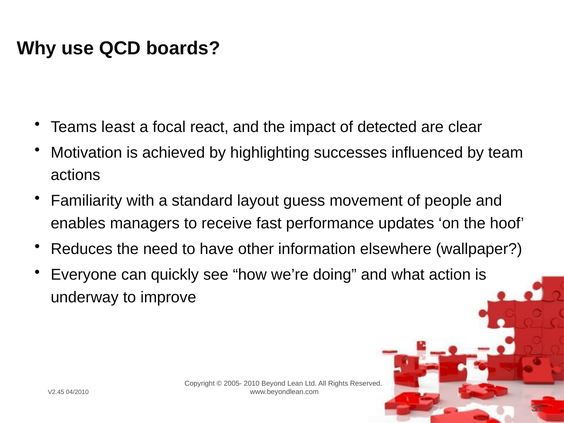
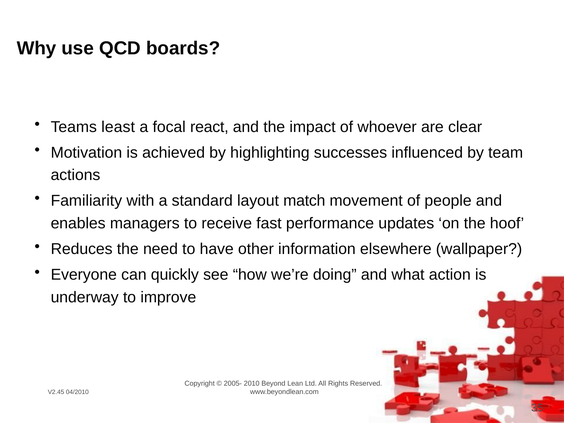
detected: detected -> whoever
guess: guess -> match
